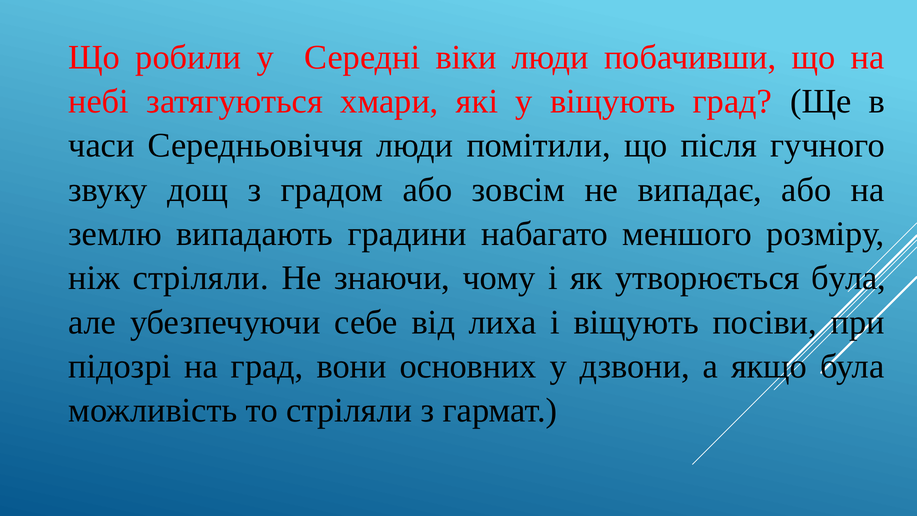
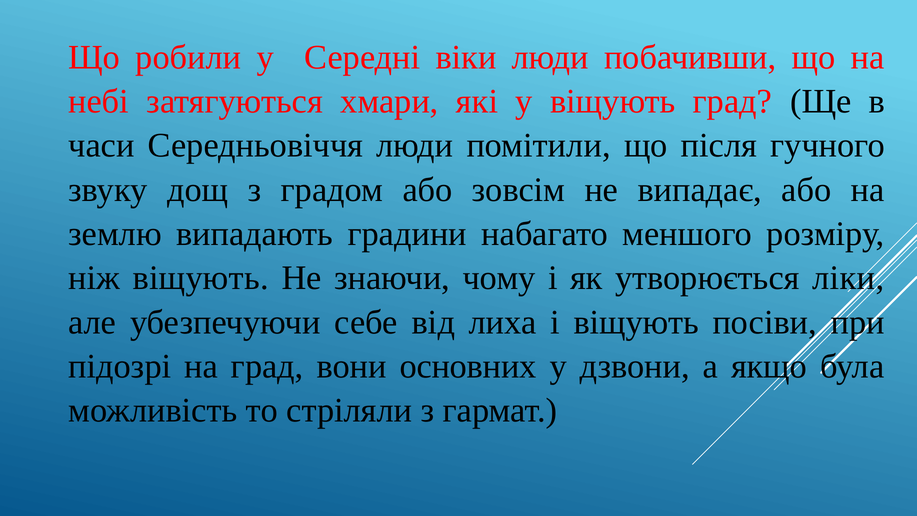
ніж стріляли: стріляли -> віщують
утворюється була: була -> ліки
